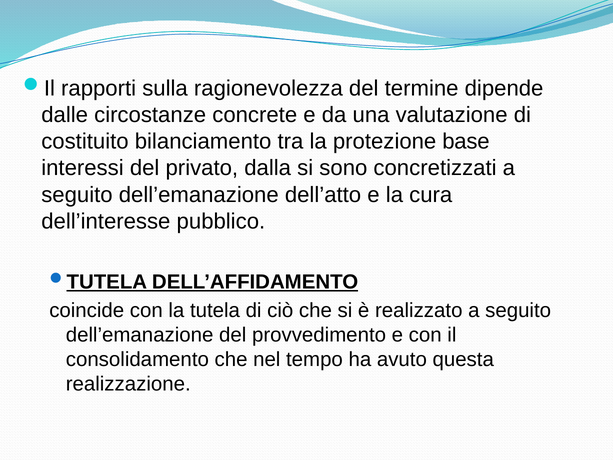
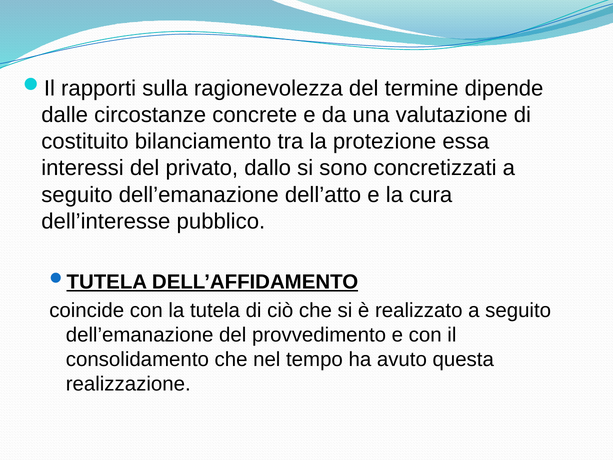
base: base -> essa
dalla: dalla -> dallo
